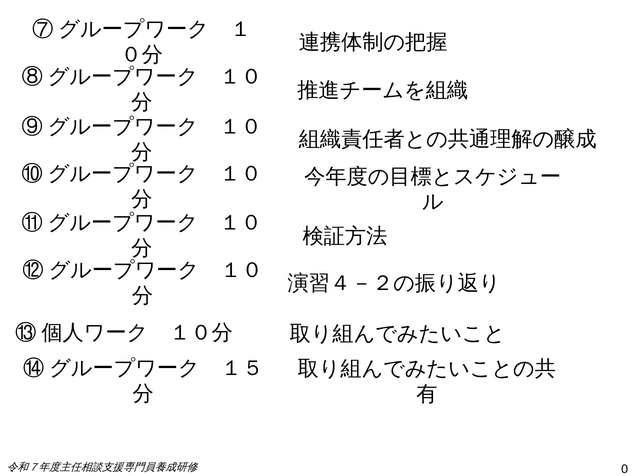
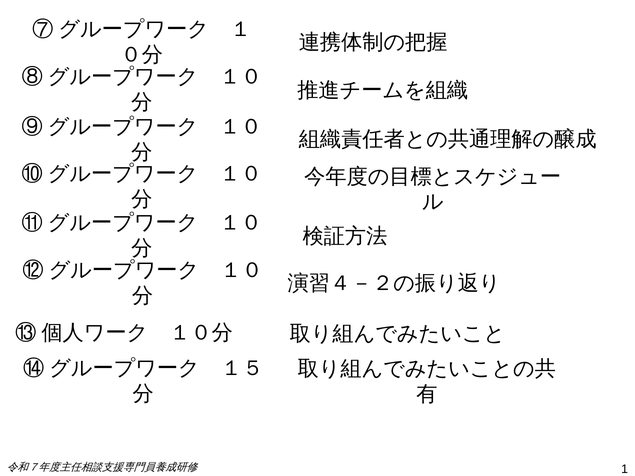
0: 0 -> 1
